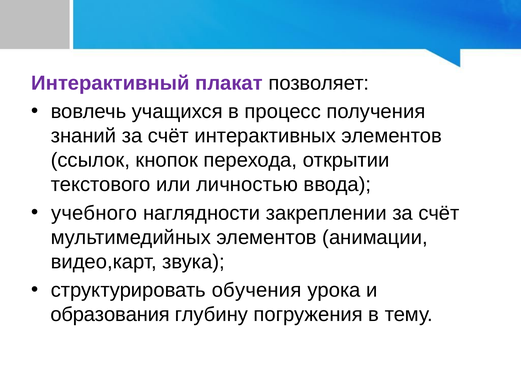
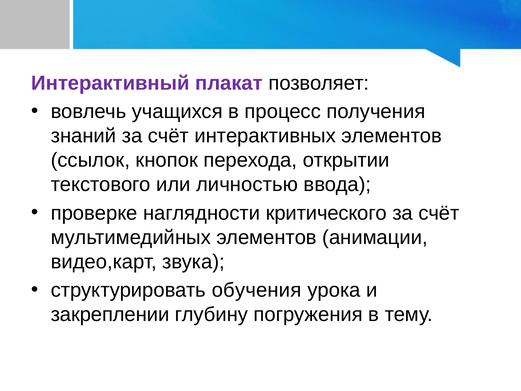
учебного: учебного -> проверке
закреплении: закреплении -> критического
образования: образования -> закреплении
